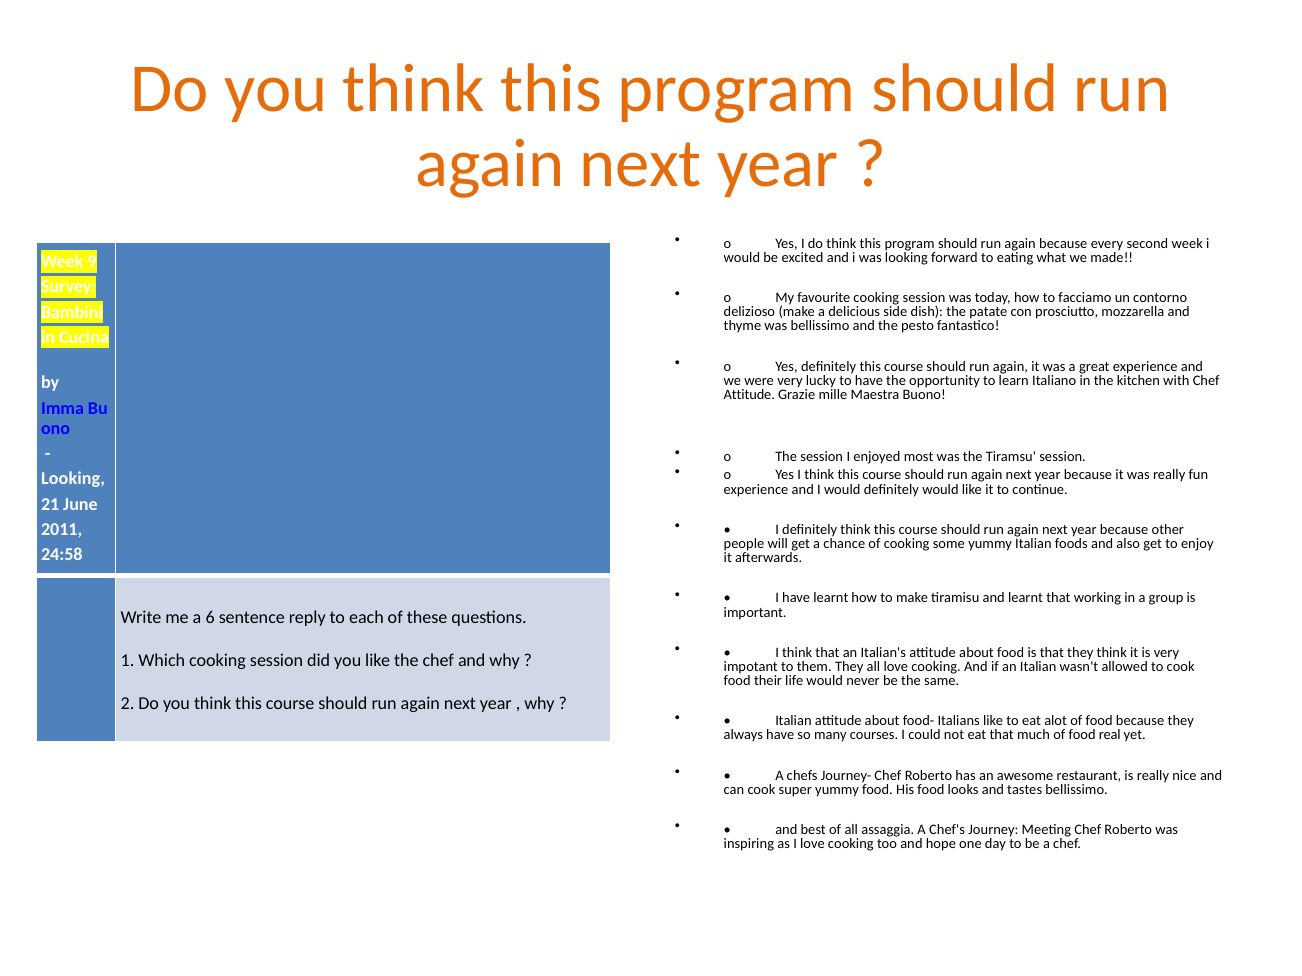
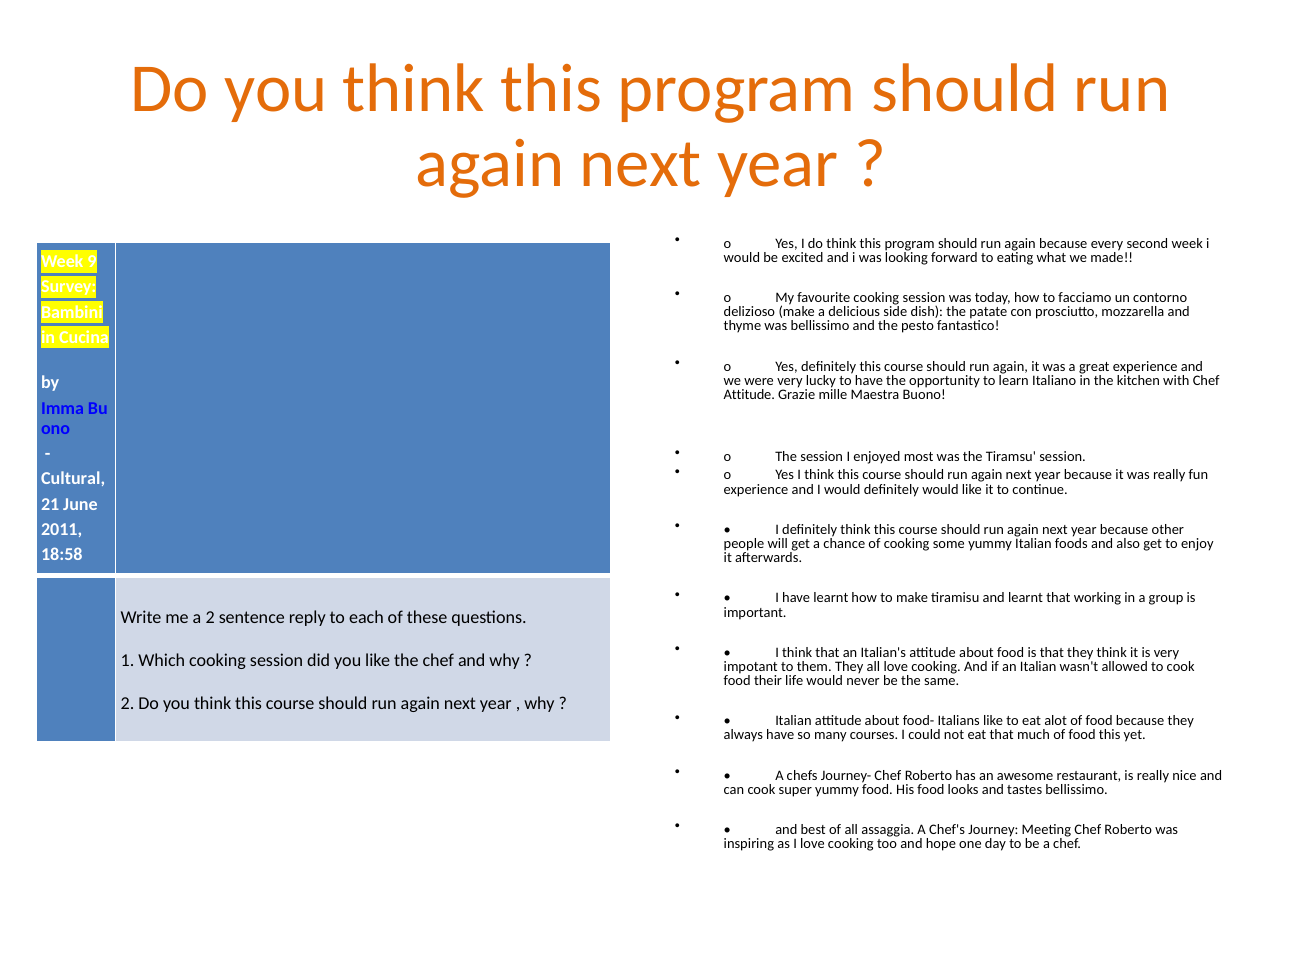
Looking at (73, 479): Looking -> Cultural
24:58: 24:58 -> 18:58
a 6: 6 -> 2
food real: real -> this
